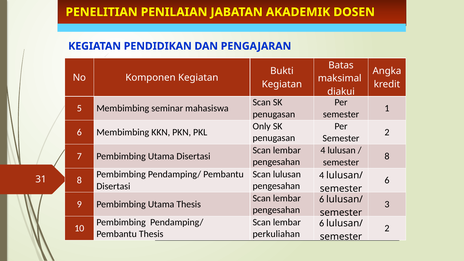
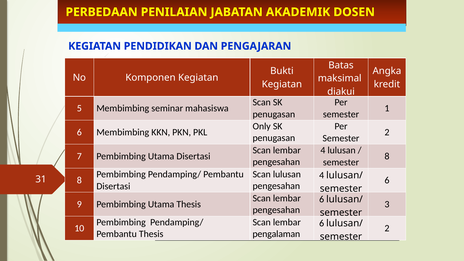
PENELITIAN: PENELITIAN -> PERBEDAAN
perkuliahan: perkuliahan -> pengalaman
